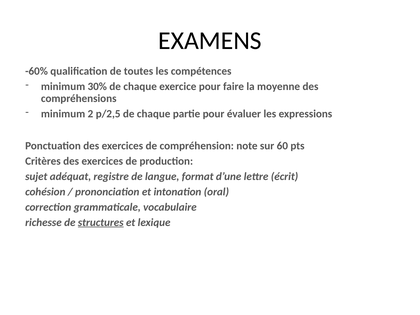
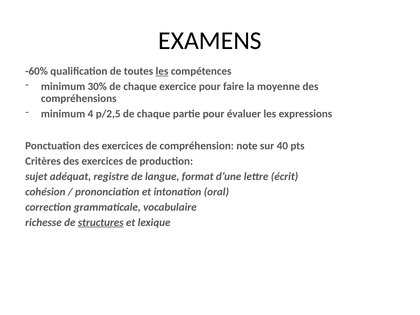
les at (162, 71) underline: none -> present
2: 2 -> 4
60: 60 -> 40
